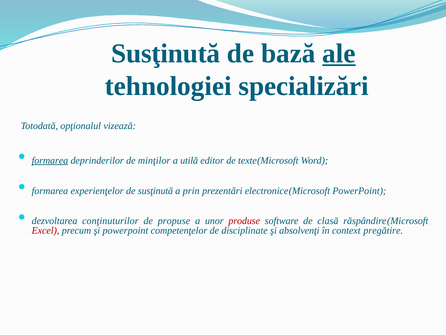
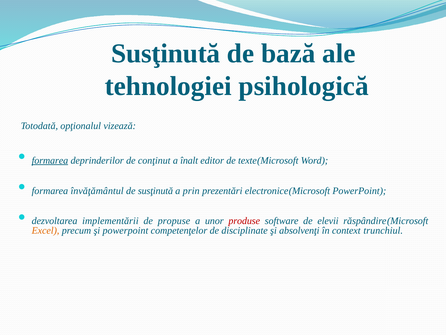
ale underline: present -> none
specializări: specializări -> psihologică
minţilor: minţilor -> conţinut
utilă: utilă -> înalt
experienţelor: experienţelor -> învăţământul
conţinuturilor: conţinuturilor -> implementării
clasă: clasă -> elevii
Excel colour: red -> orange
pregătire: pregătire -> trunchiul
